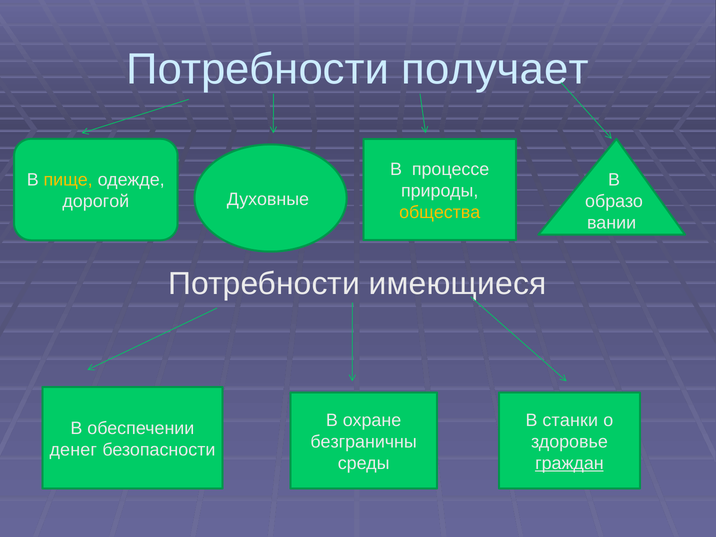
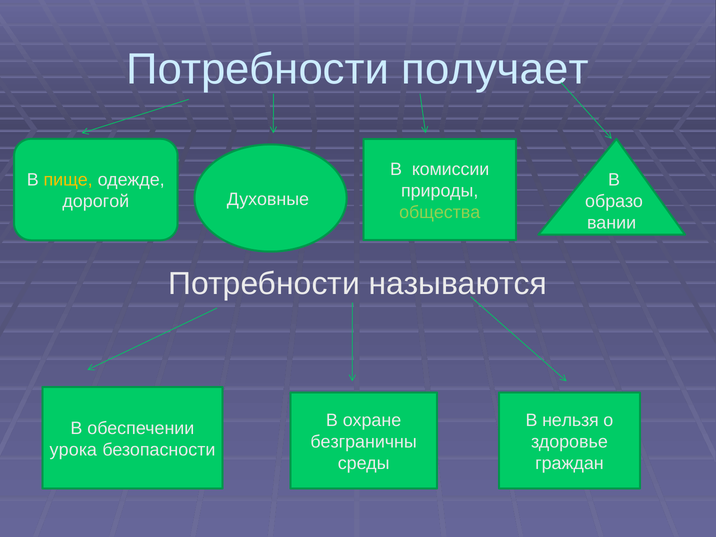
процессе: процессе -> комиссии
общества colour: yellow -> light green
имеющиеся: имеющиеся -> называются
станки: станки -> нельзя
денег: денег -> урока
граждан underline: present -> none
